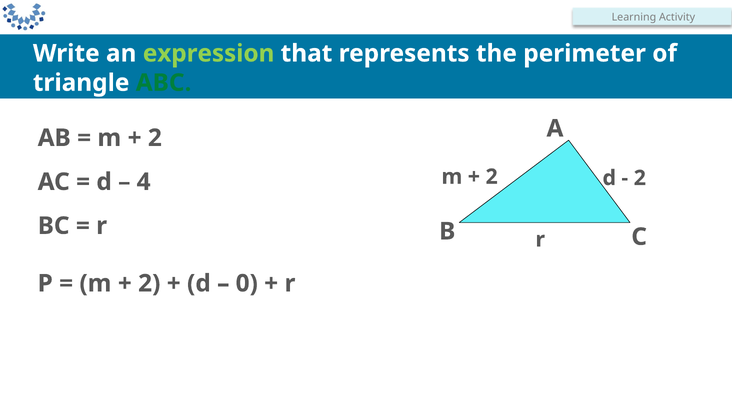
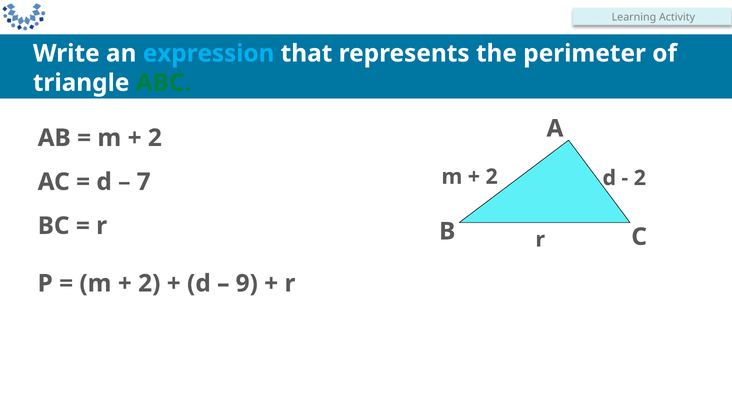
expression colour: light green -> light blue
4: 4 -> 7
0: 0 -> 9
